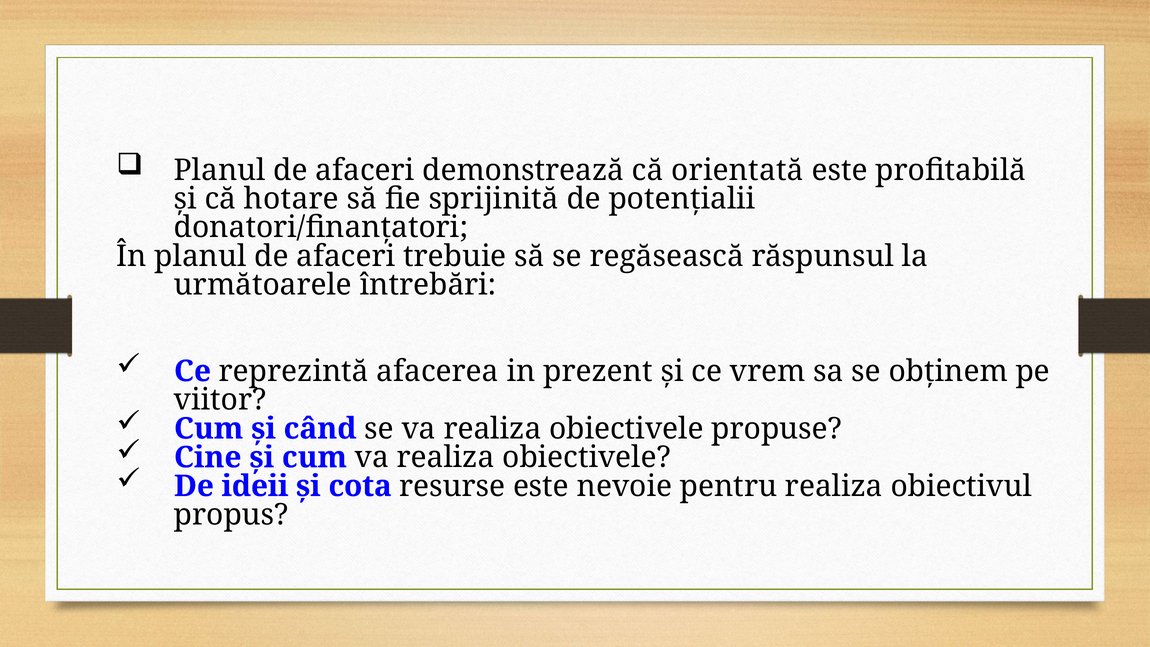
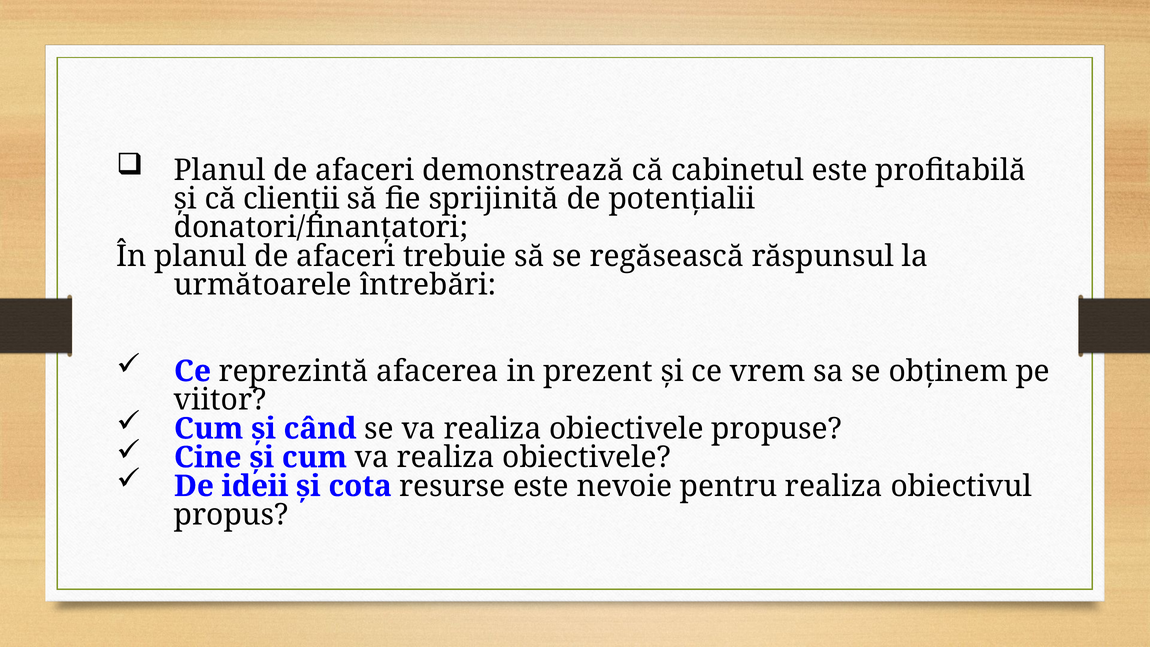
orientată: orientată -> cabinetul
hotare: hotare -> clienții
